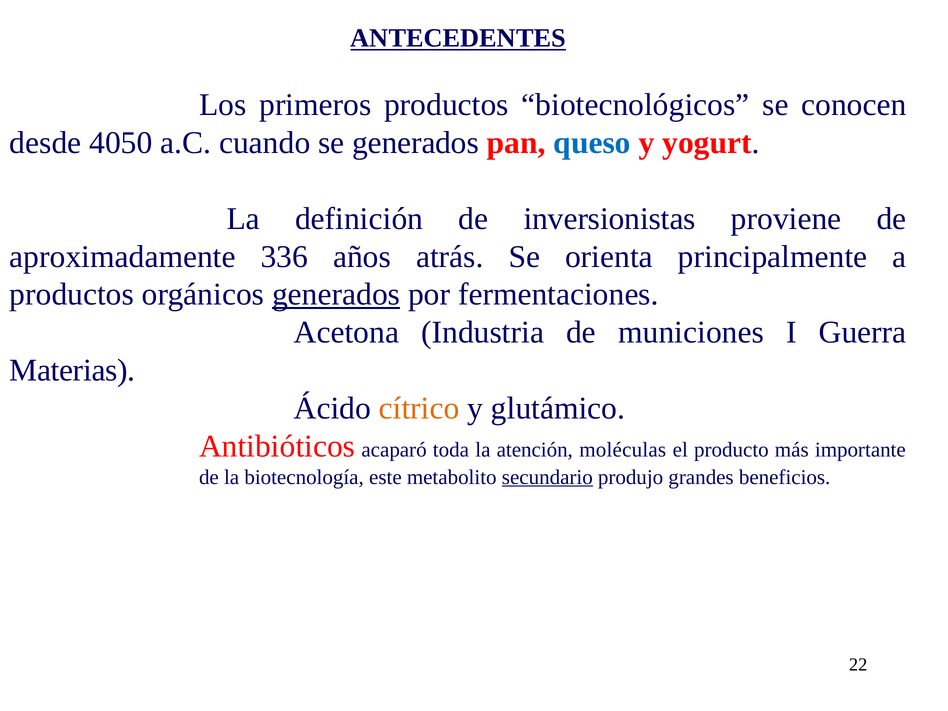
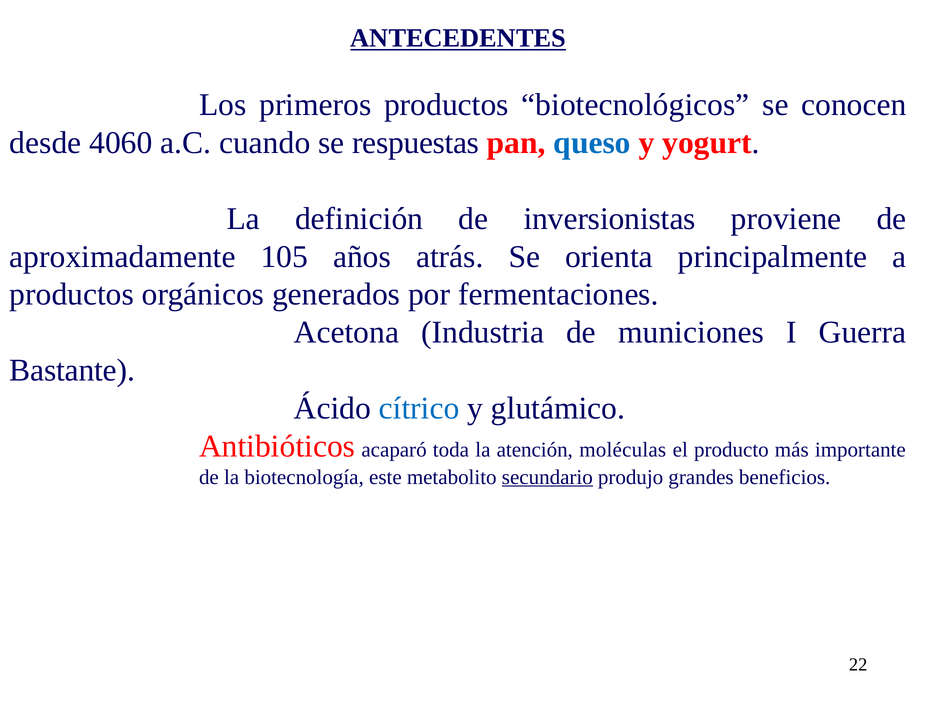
4050: 4050 -> 4060
se generados: generados -> respuestas
336: 336 -> 105
generados at (336, 295) underline: present -> none
Materias: Materias -> Bastante
cítrico colour: orange -> blue
